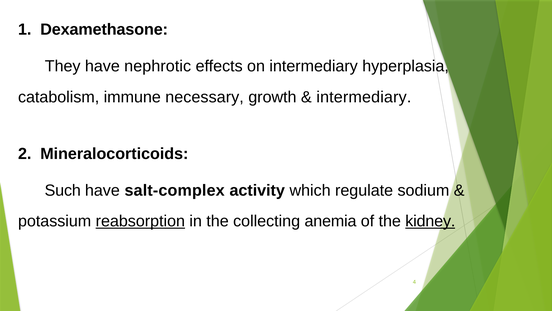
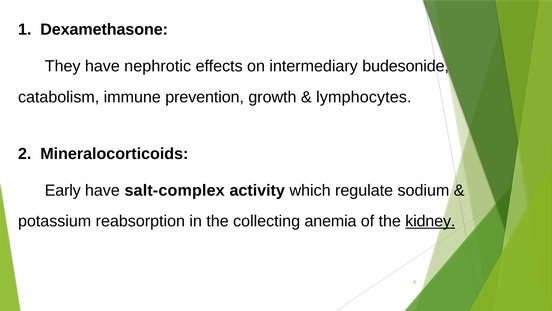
hyperplasia: hyperplasia -> budesonide
necessary: necessary -> prevention
intermediary at (364, 97): intermediary -> lymphocytes
Such: Such -> Early
reabsorption underline: present -> none
